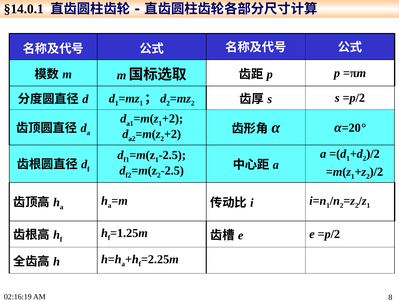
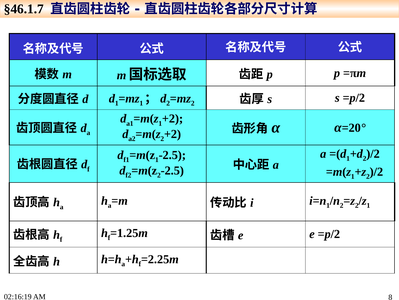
§14.0.1: §14.0.1 -> §46.1.7
